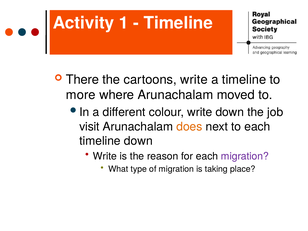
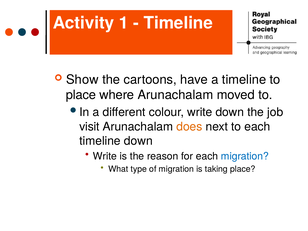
There: There -> Show
cartoons write: write -> have
more at (81, 95): more -> place
migration at (245, 156) colour: purple -> blue
